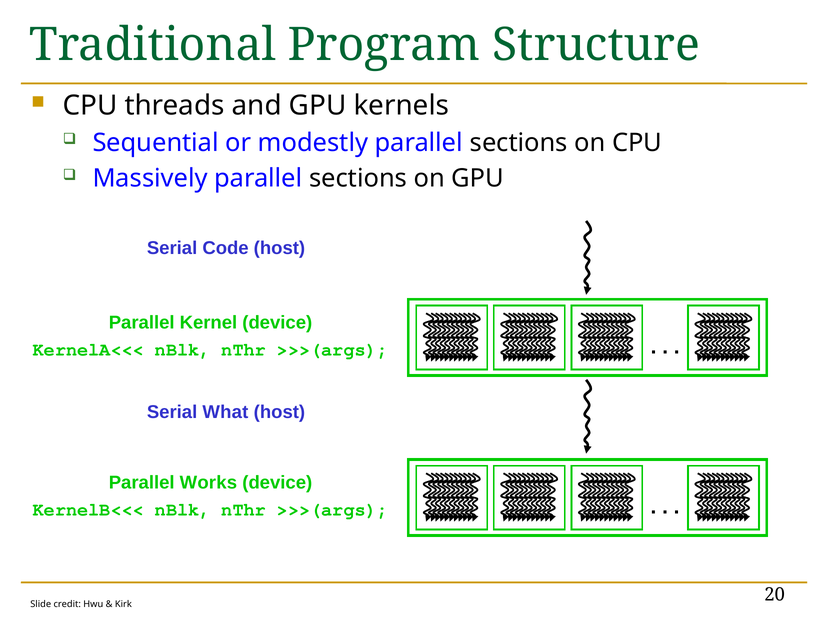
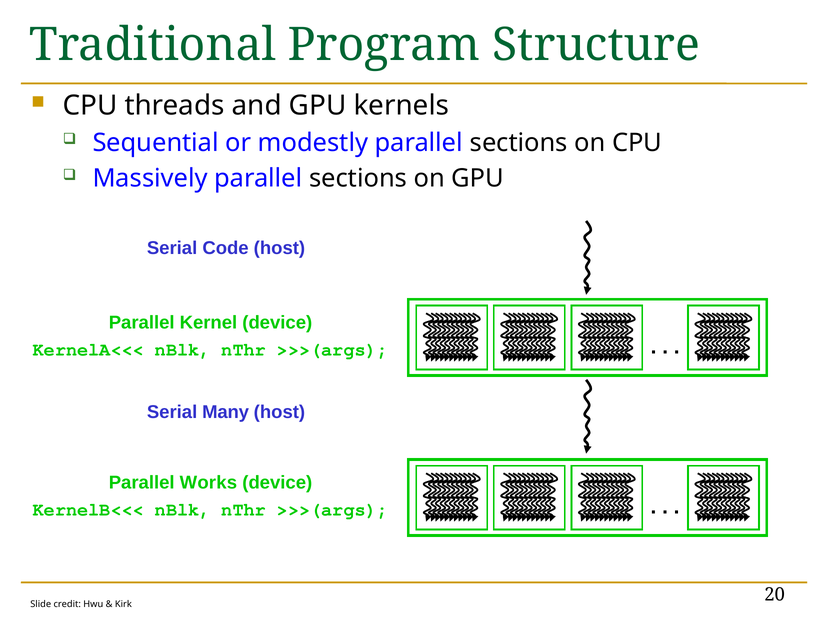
What: What -> Many
